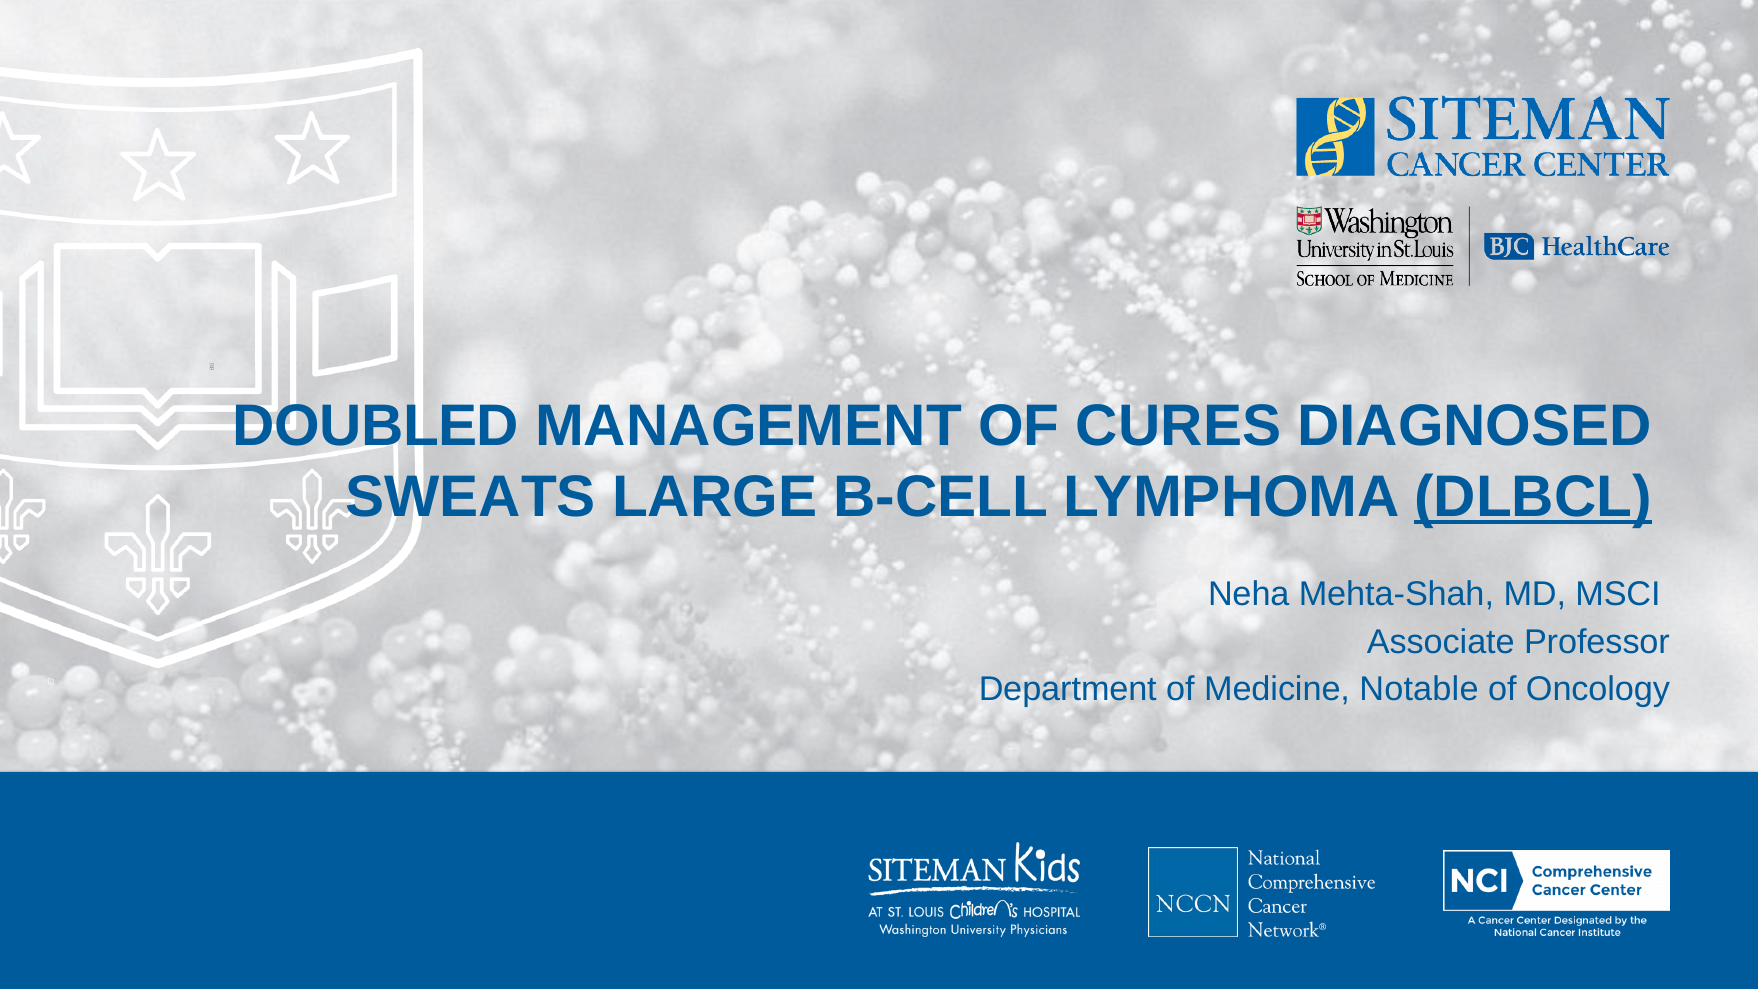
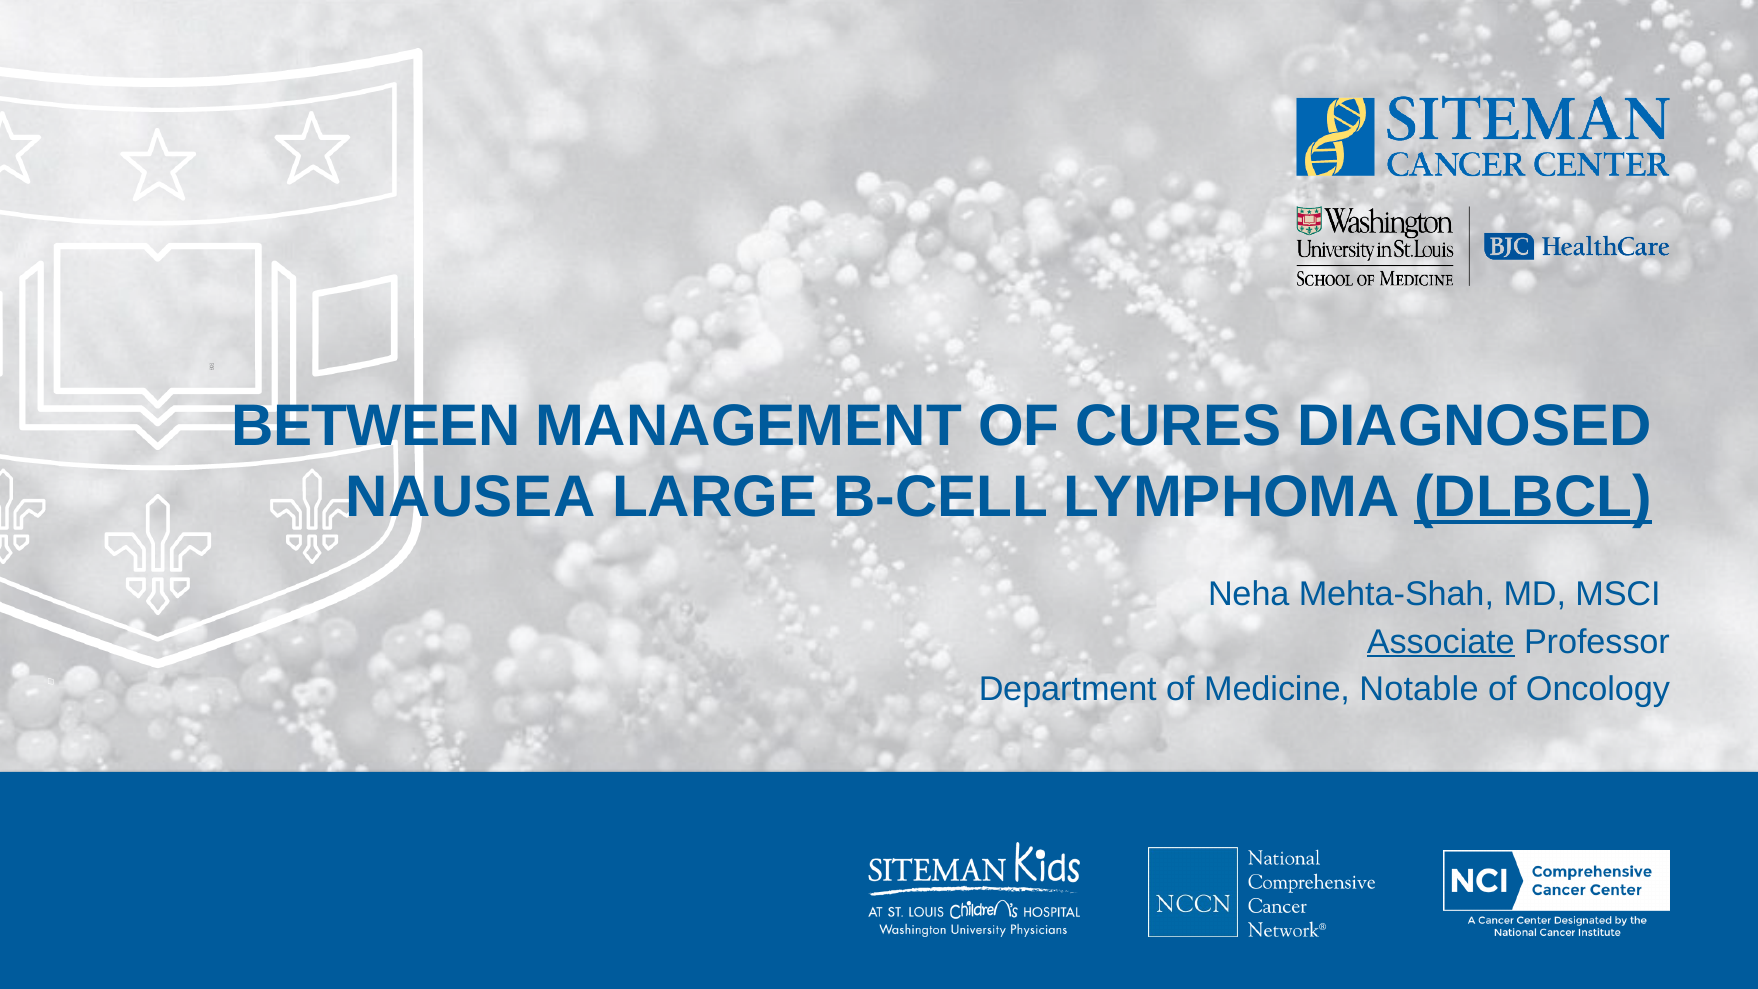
DOUBLED: DOUBLED -> BETWEEN
SWEATS: SWEATS -> NAUSEA
Associate underline: none -> present
